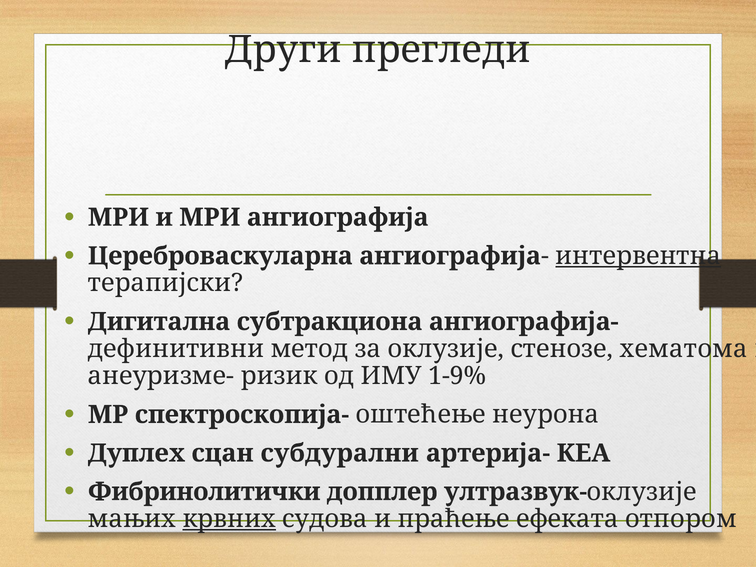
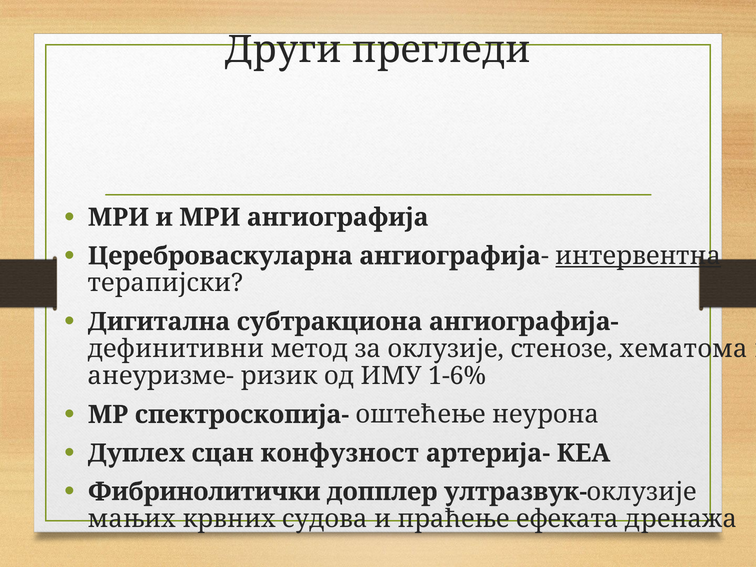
1-9%: 1-9% -> 1-6%
субдурални: субдурални -> конфузност
крвних underline: present -> none
отпором: отпором -> дренажа
